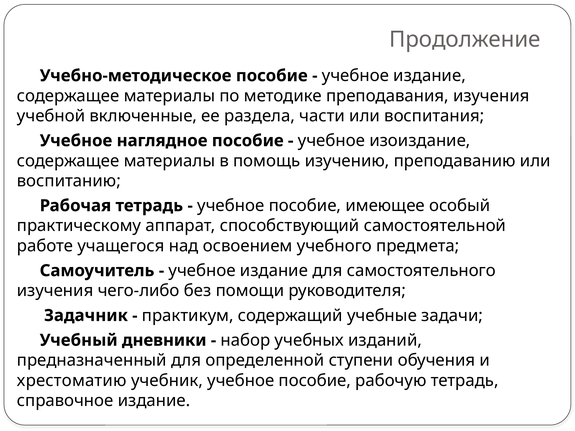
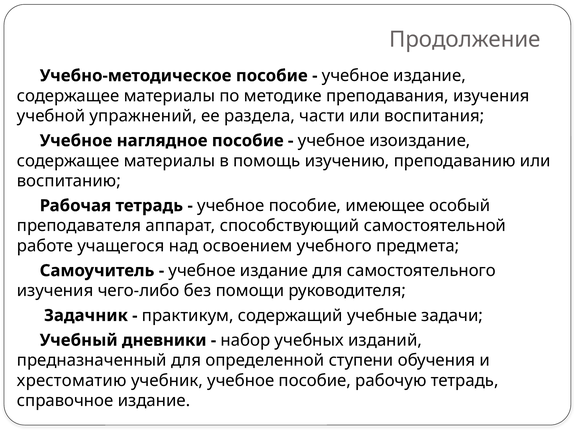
включенные: включенные -> упражнений
практическому: практическому -> преподавателя
